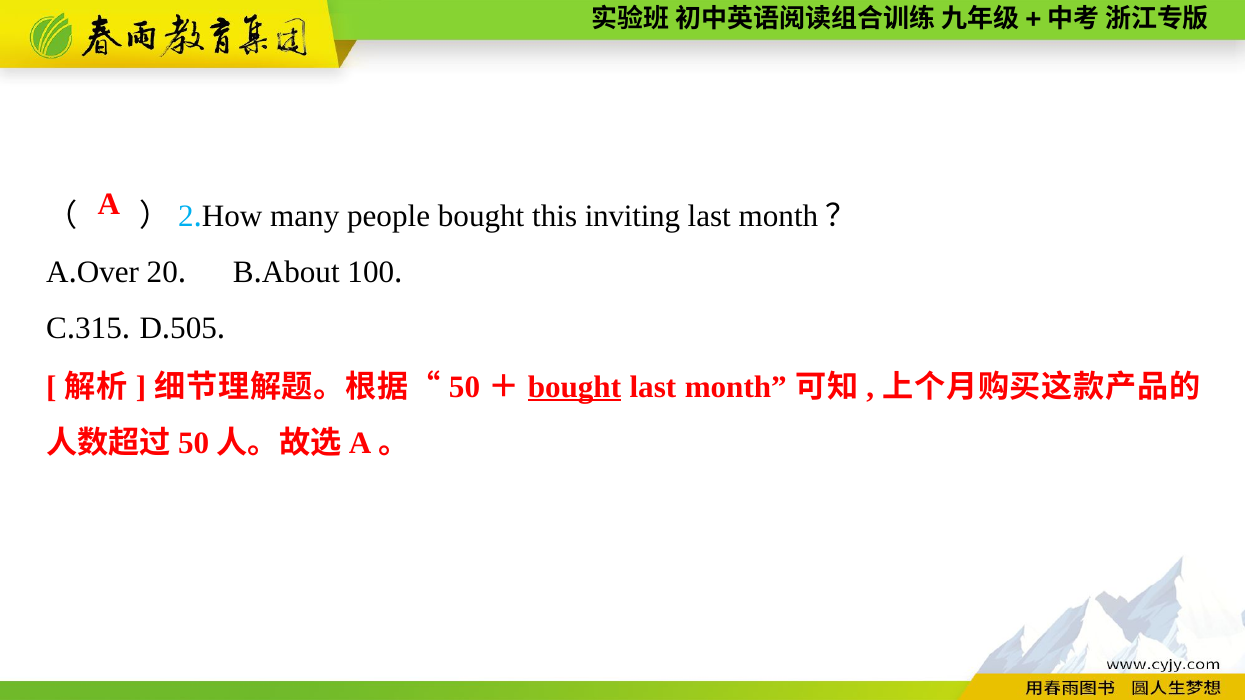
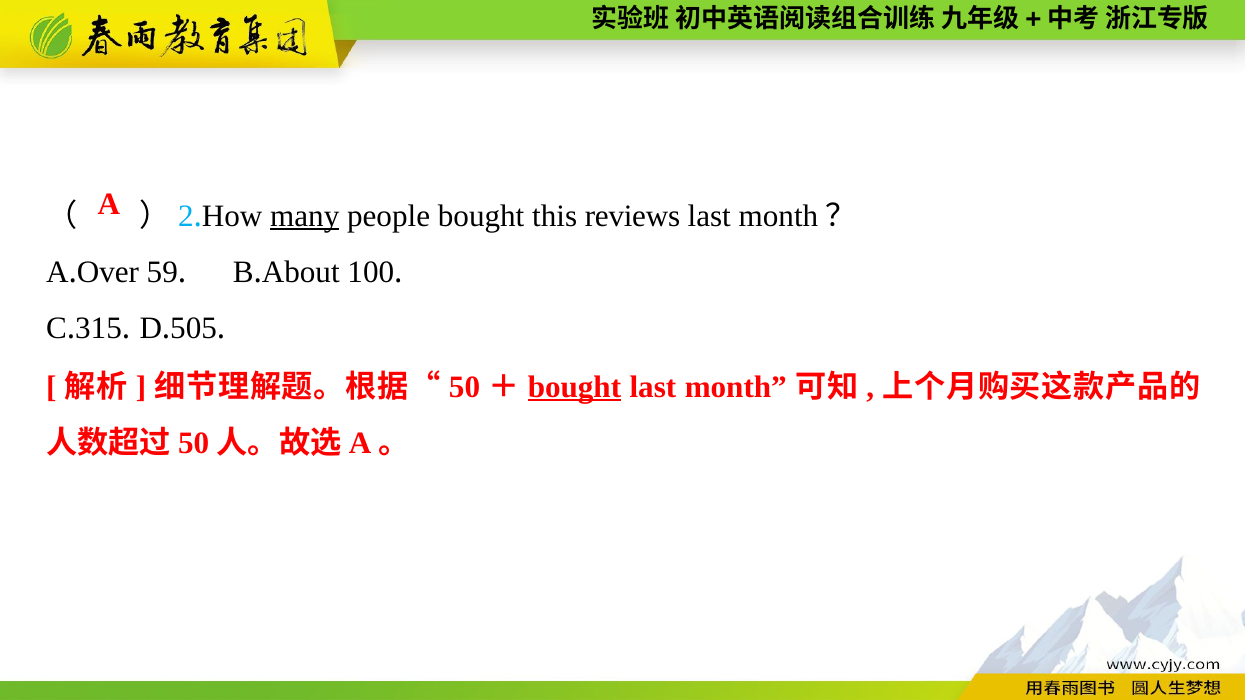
many underline: none -> present
inviting: inviting -> reviews
20: 20 -> 59
